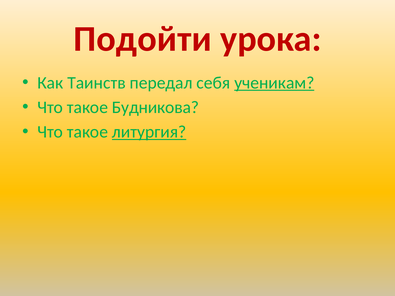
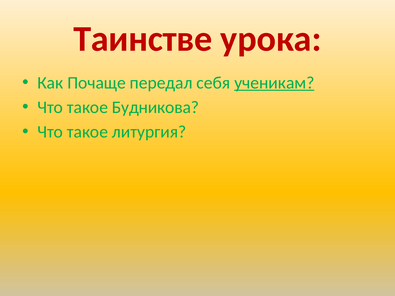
Подойти: Подойти -> Таинстве
Таинств: Таинств -> Почаще
литургия underline: present -> none
